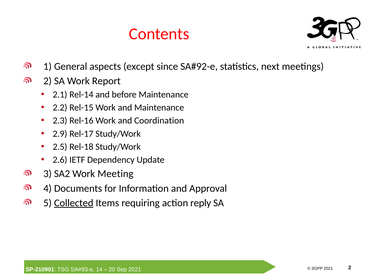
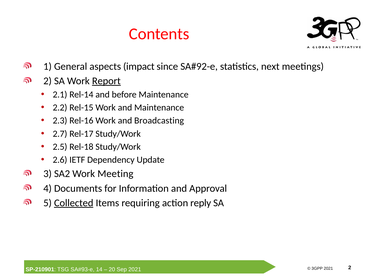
except: except -> impact
Report underline: none -> present
Coordination: Coordination -> Broadcasting
2.9: 2.9 -> 2.7
